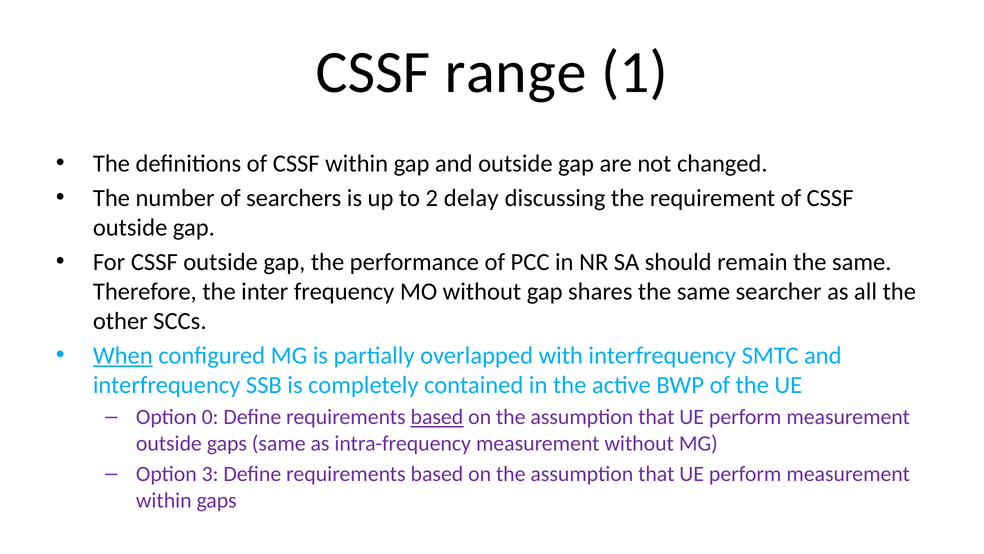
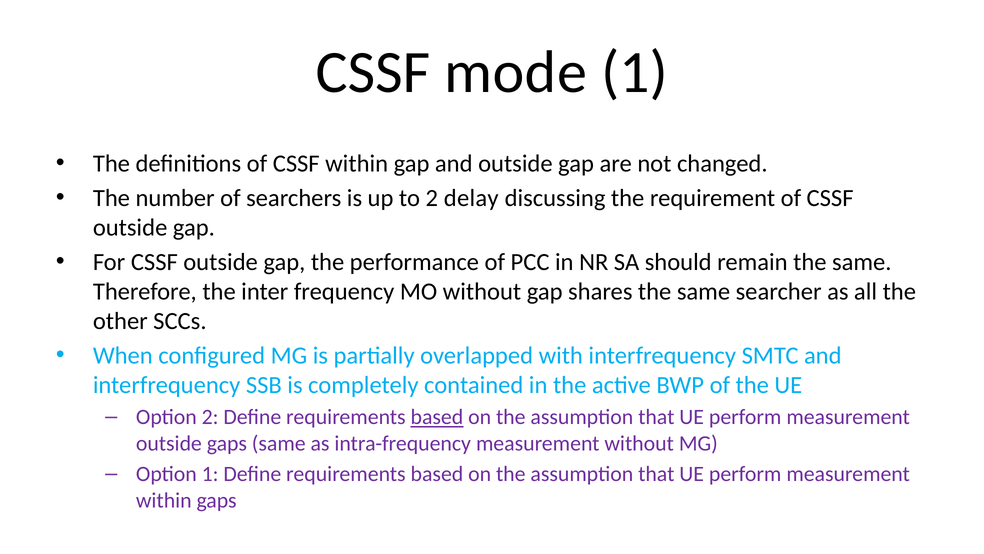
range: range -> mode
When underline: present -> none
Option 0: 0 -> 2
Option 3: 3 -> 1
